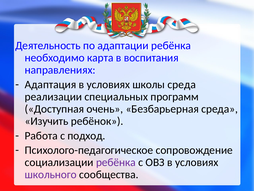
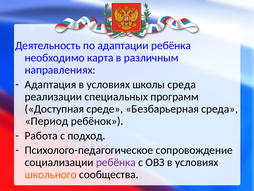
воспитания: воспитания -> различным
очень: очень -> среде
Изучить: Изучить -> Период
школьного colour: purple -> orange
